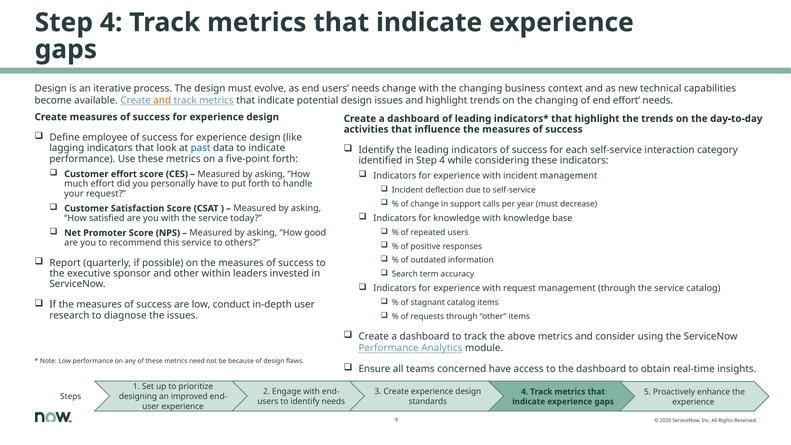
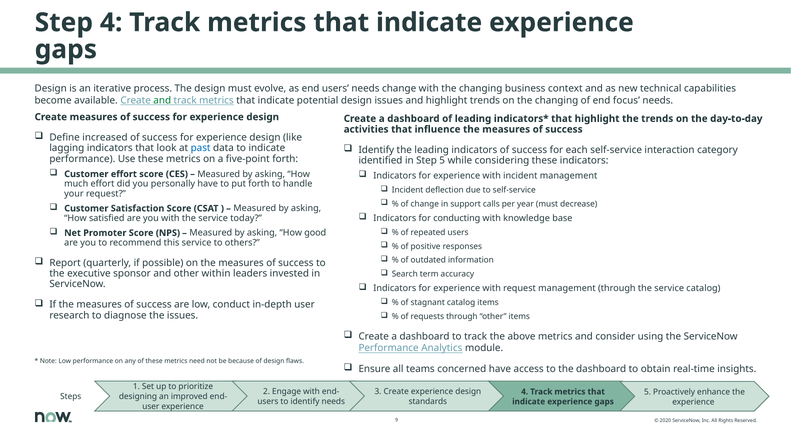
and at (162, 100) colour: orange -> green
end effort: effort -> focus
employee: employee -> increased
in Step 4: 4 -> 5
for knowledge: knowledge -> conducting
